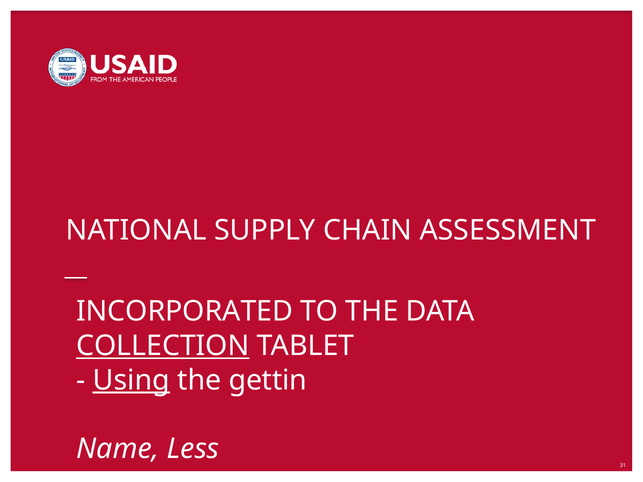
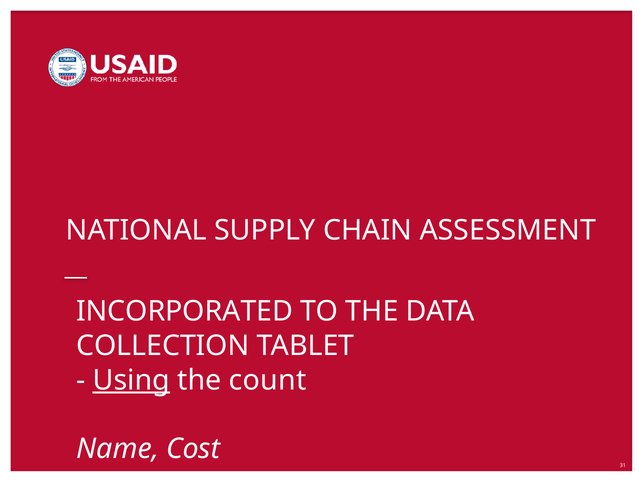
COLLECTION underline: present -> none
gettin: gettin -> count
Less: Less -> Cost
